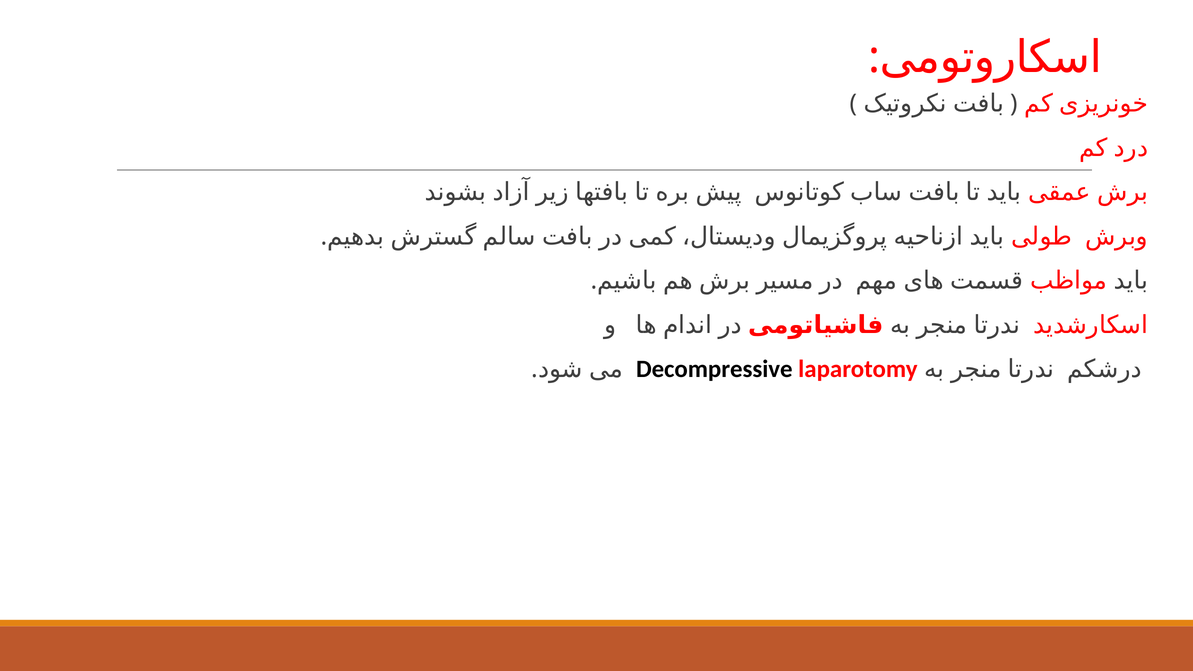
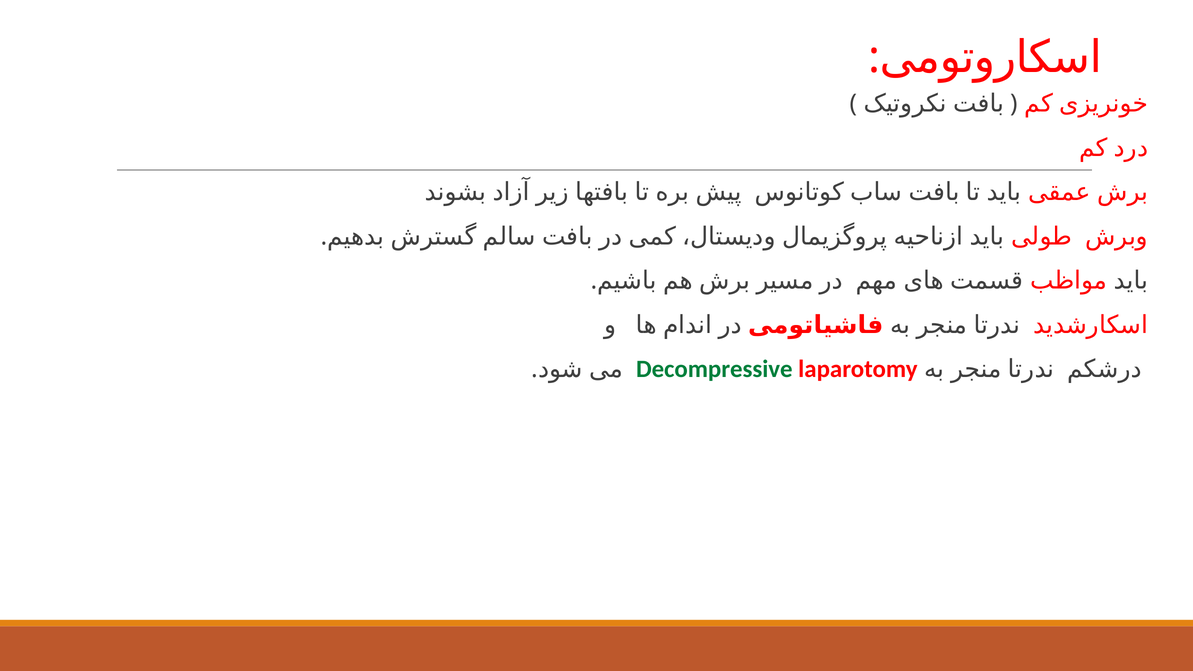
Decompressive colour: black -> green
